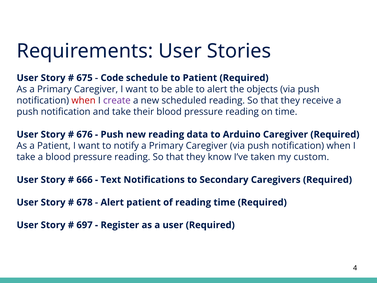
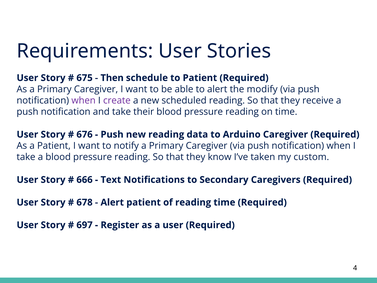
Code: Code -> Then
objects: objects -> modify
when at (84, 100) colour: red -> purple
